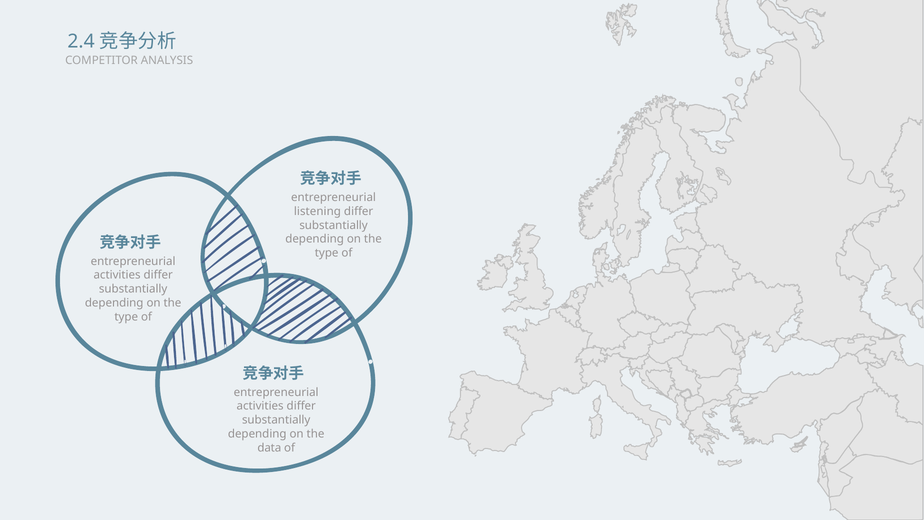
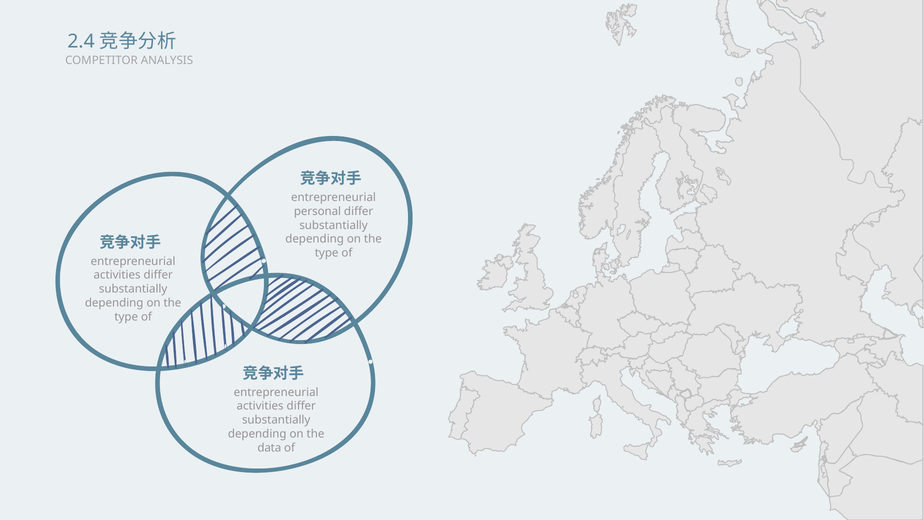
listening: listening -> personal
